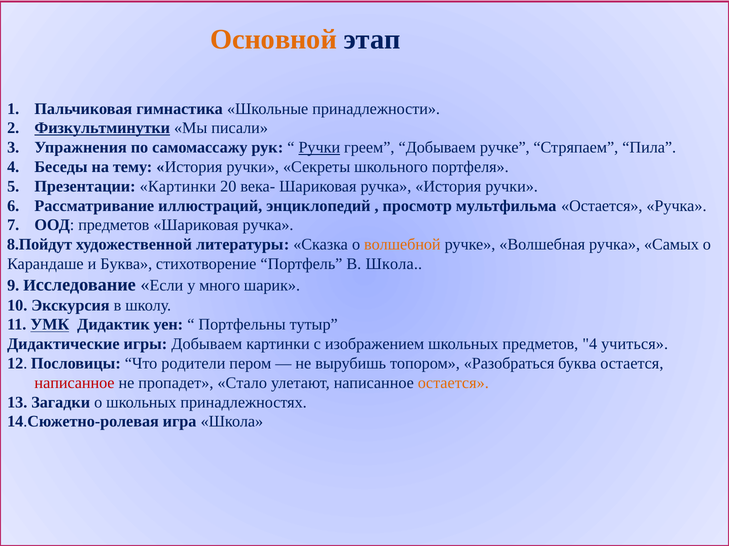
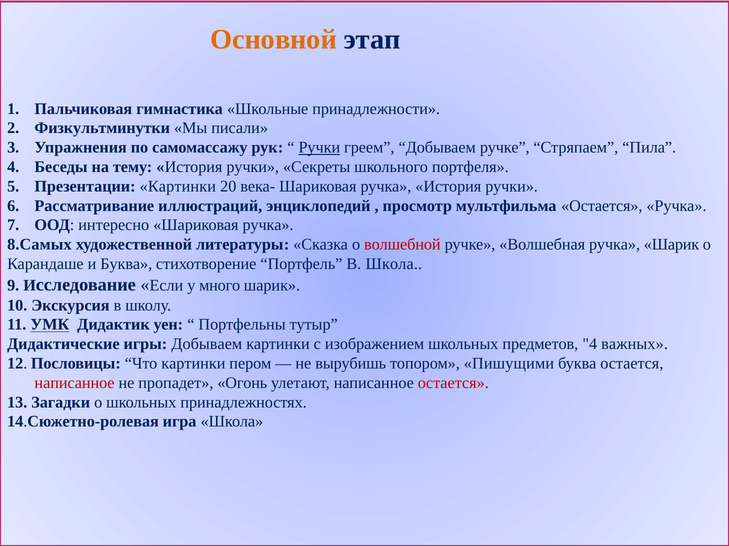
Физкультминутки underline: present -> none
ООД предметов: предметов -> интересно
8.Пойдут: 8.Пойдут -> 8.Самых
волшебной colour: orange -> red
ручка Самых: Самых -> Шарик
учиться: учиться -> важных
Что родители: родители -> картинки
Разобраться: Разобраться -> Пишущими
Стало: Стало -> Огонь
остается at (453, 383) colour: orange -> red
